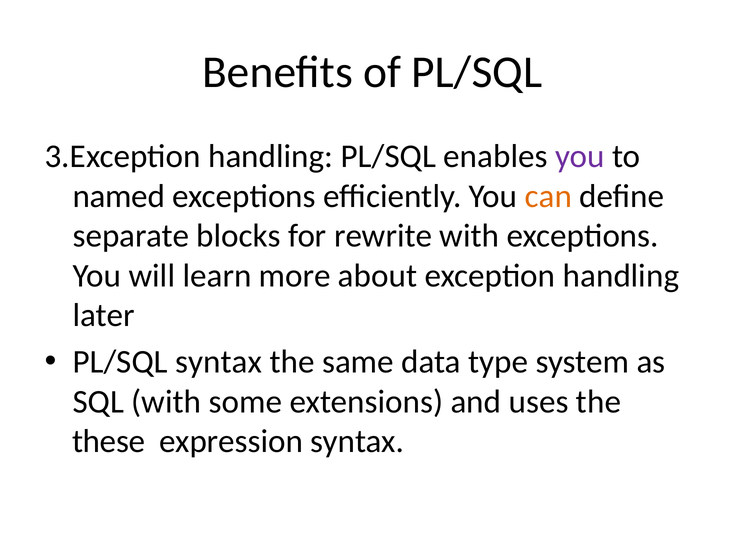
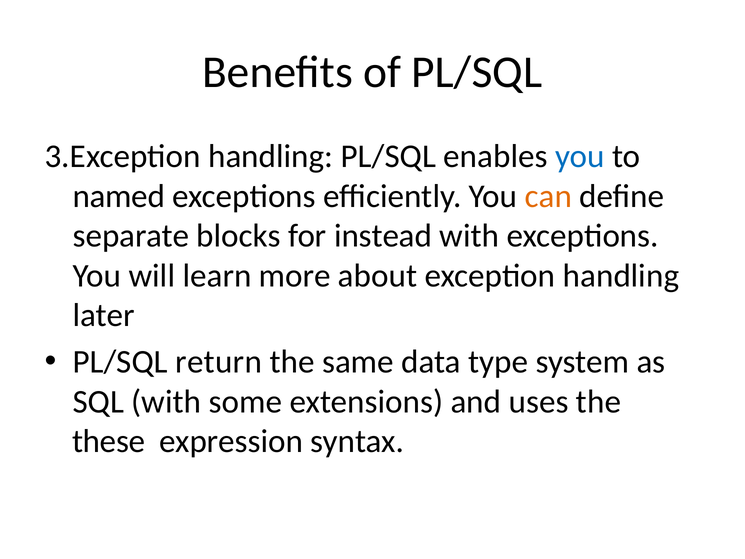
you at (580, 156) colour: purple -> blue
rewrite: rewrite -> instead
PL/SQL syntax: syntax -> return
